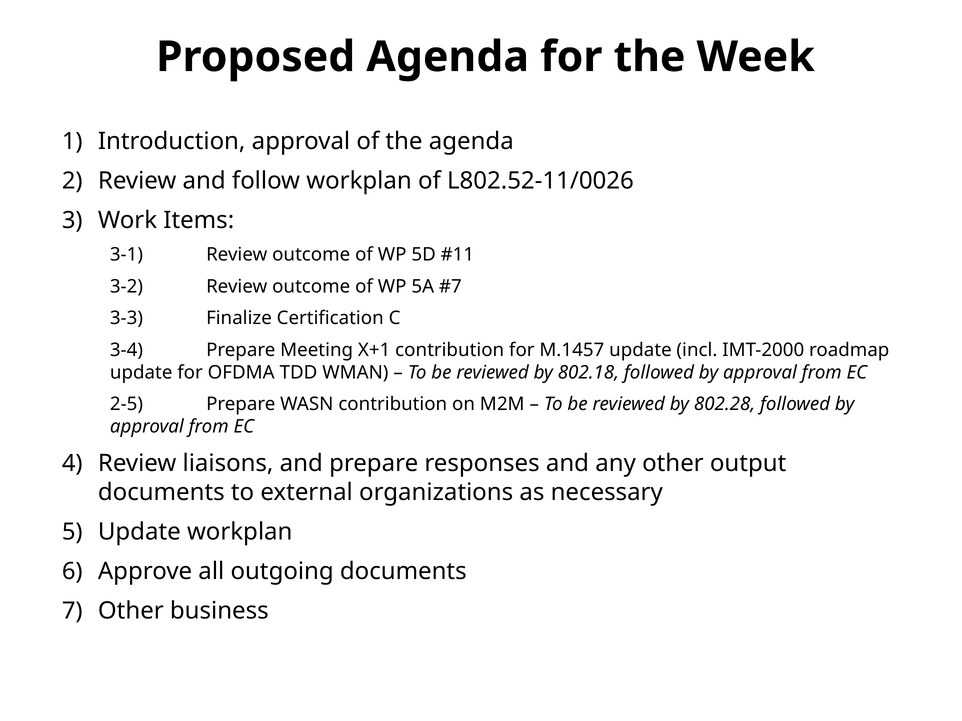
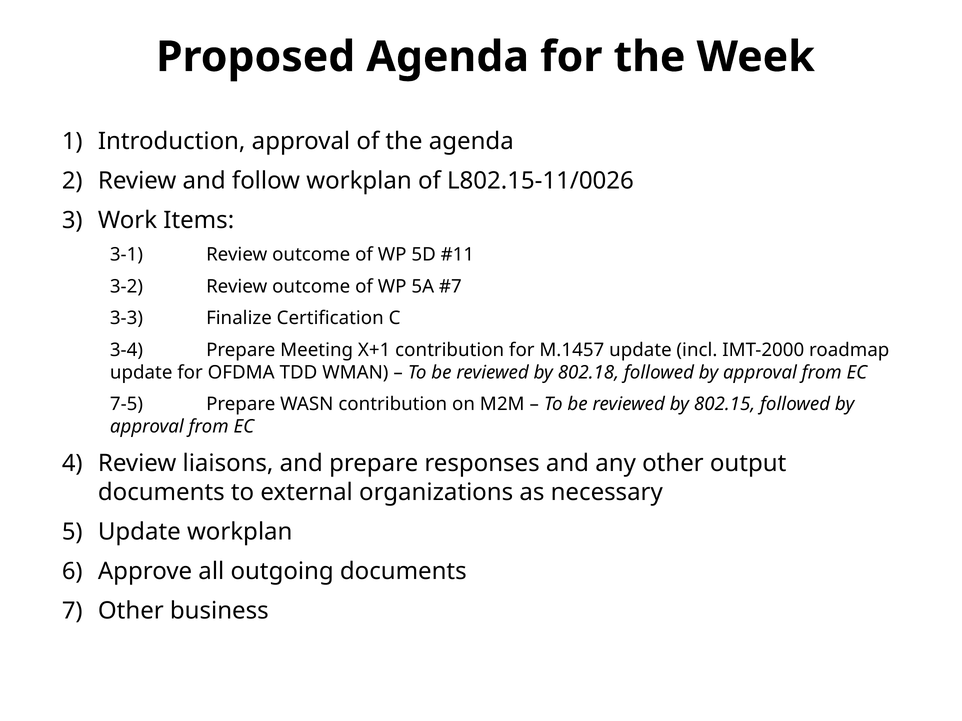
L802.52-11/0026: L802.52-11/0026 -> L802.15-11/0026
2-5: 2-5 -> 7-5
802.28: 802.28 -> 802.15
